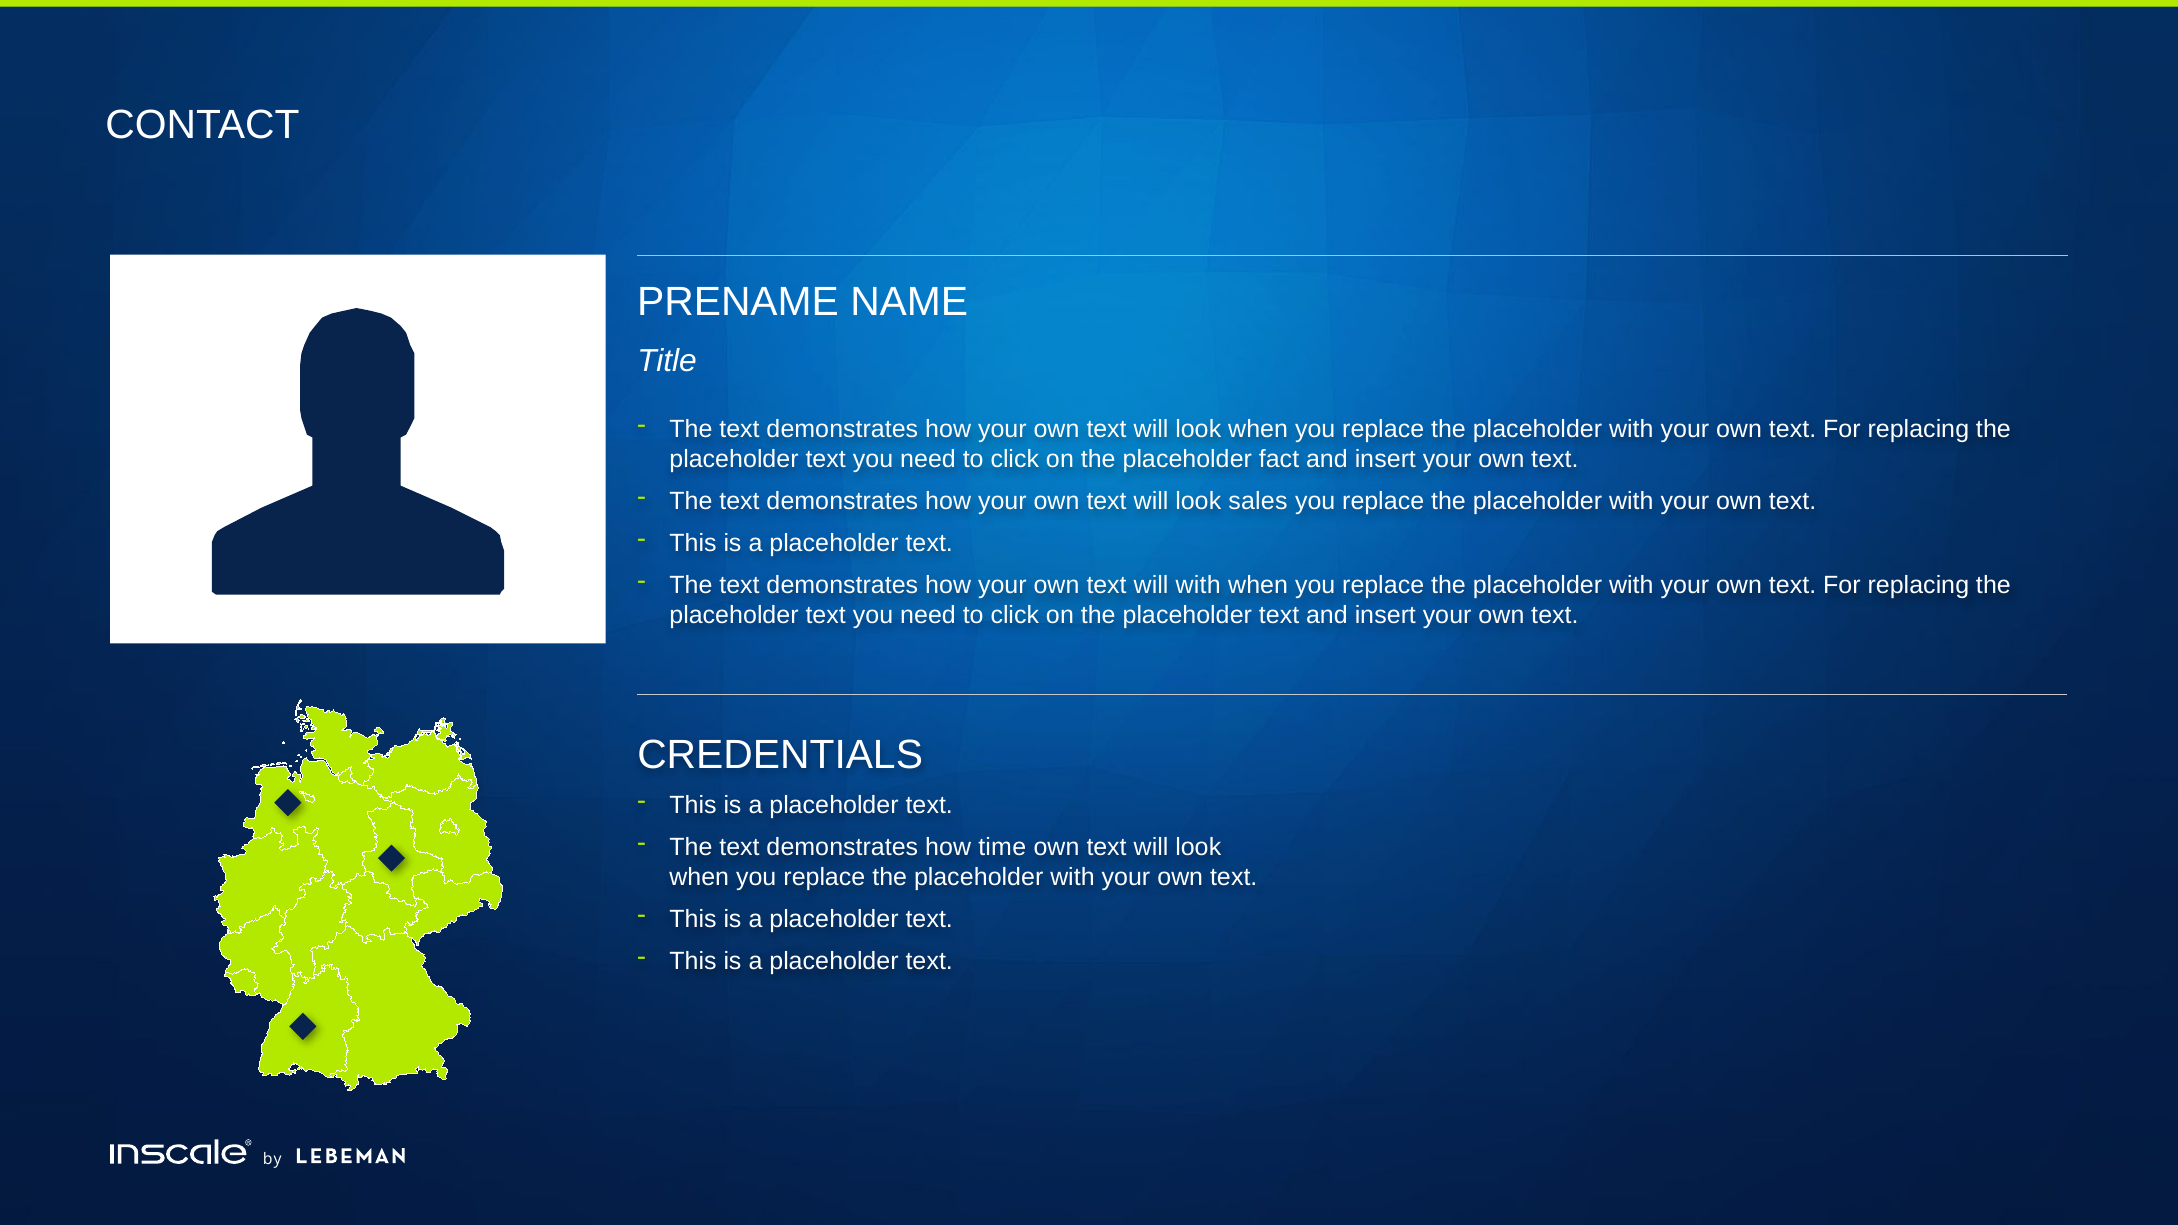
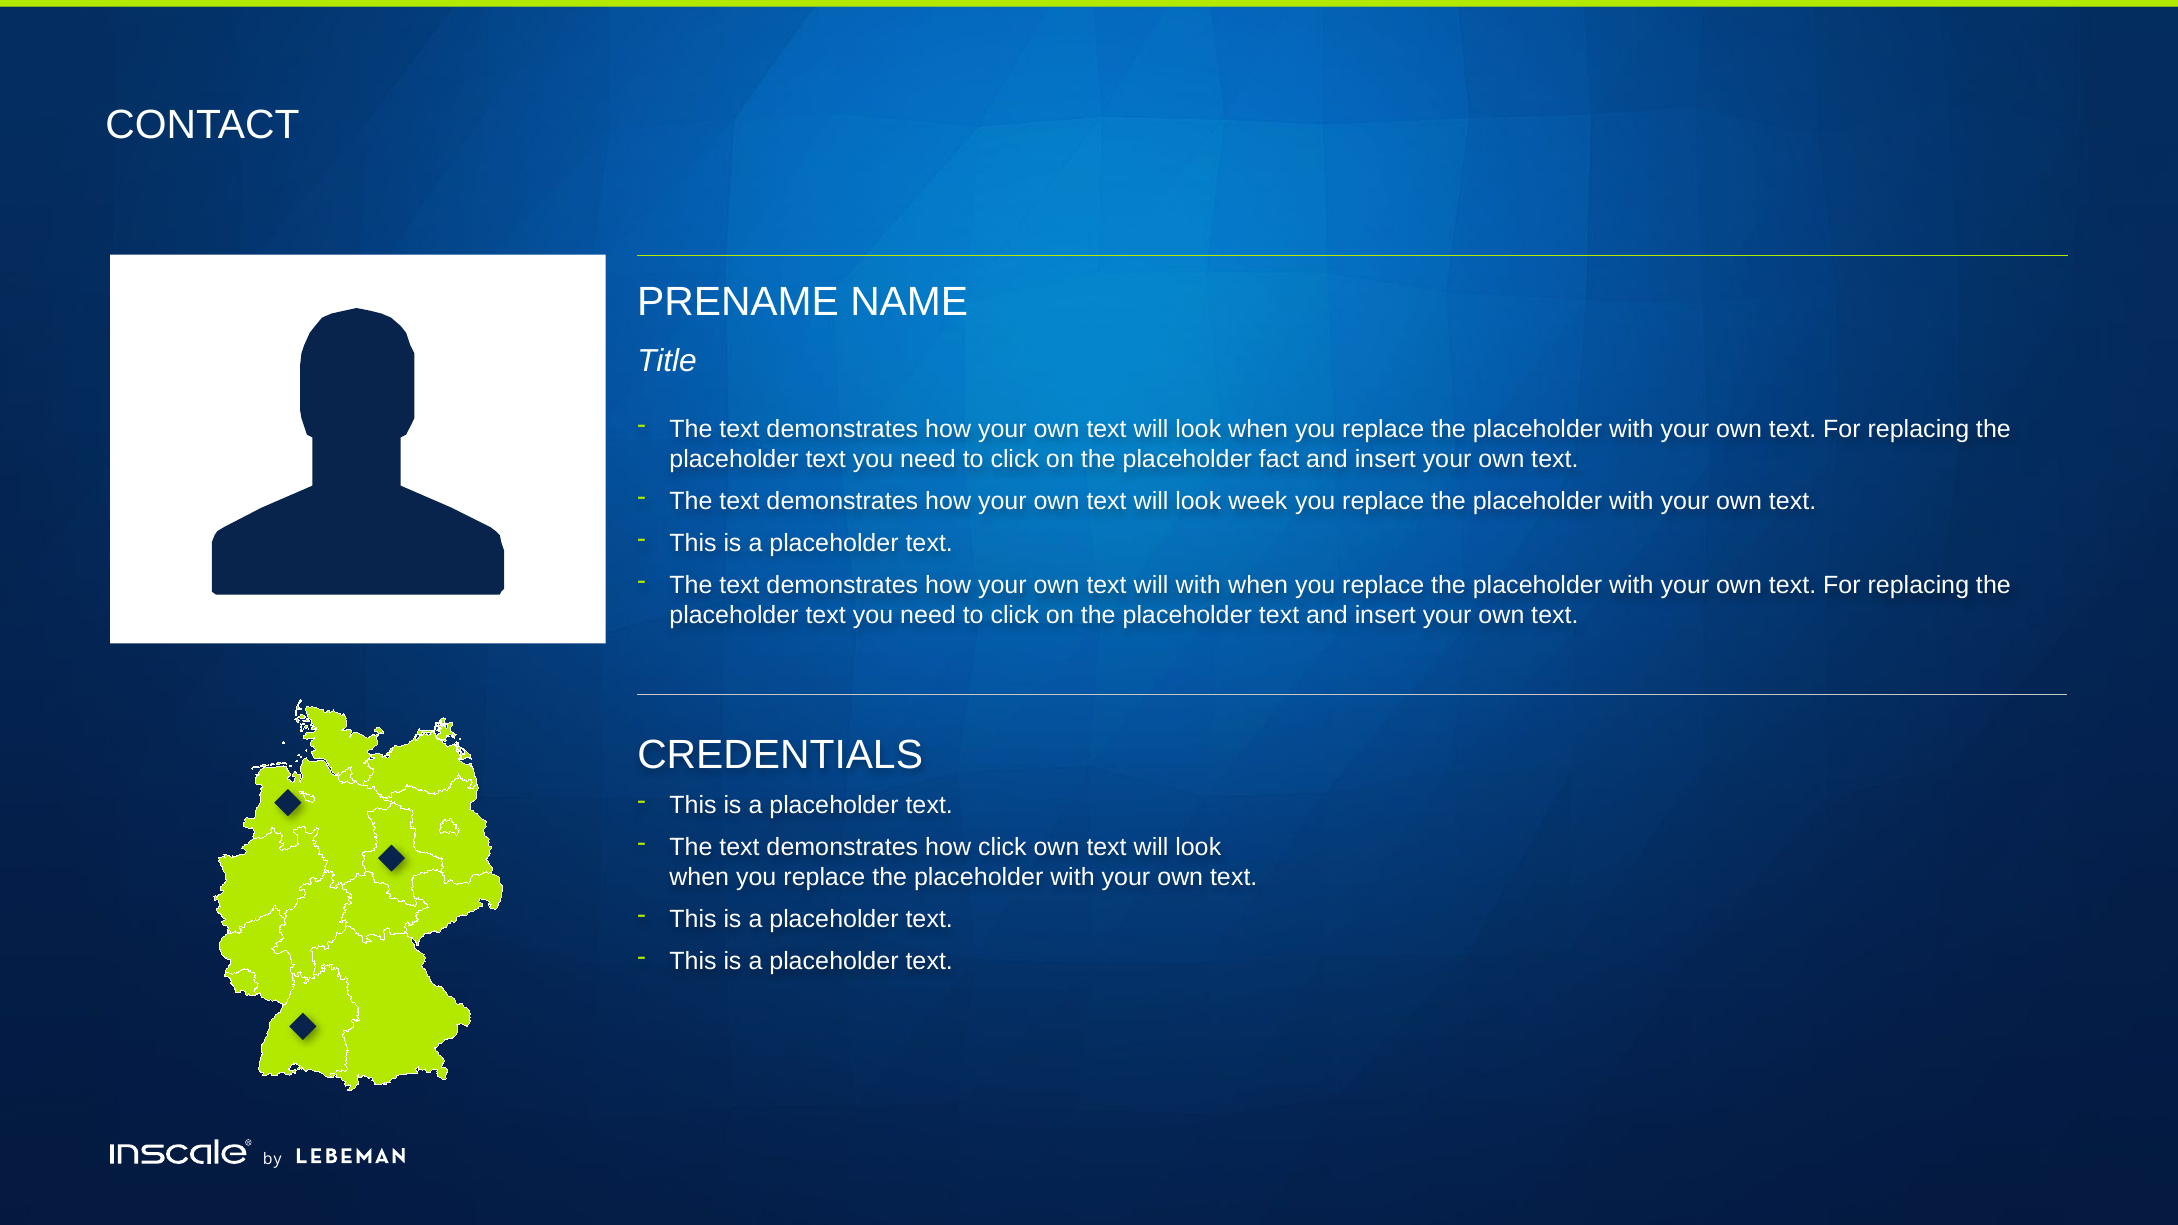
sales: sales -> week
how time: time -> click
